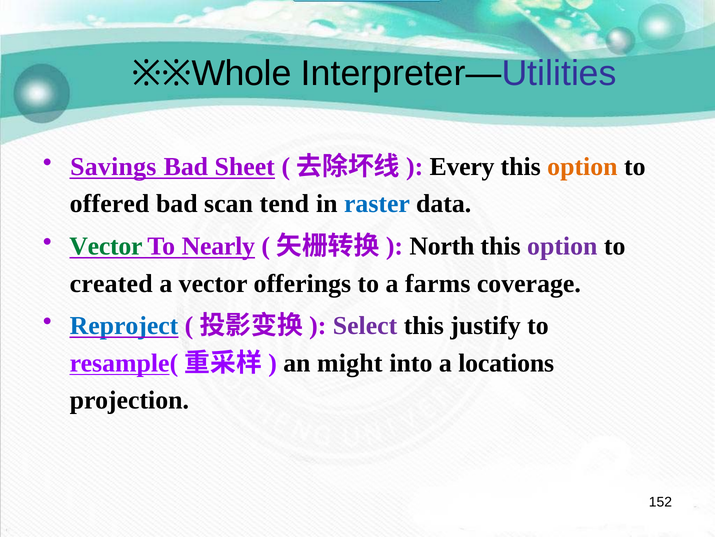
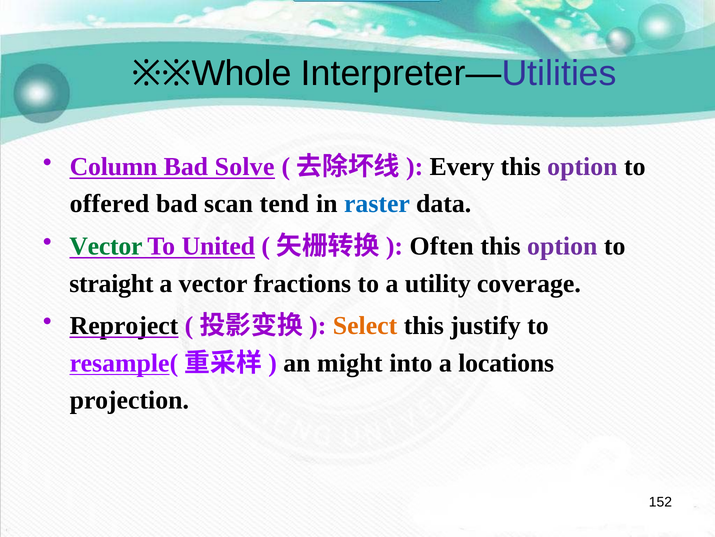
Savings: Savings -> Column
Sheet: Sheet -> Solve
option at (582, 166) colour: orange -> purple
Nearly: Nearly -> United
North: North -> Often
created: created -> straight
offerings: offerings -> fractions
farms: farms -> utility
Reproject colour: blue -> black
Select colour: purple -> orange
